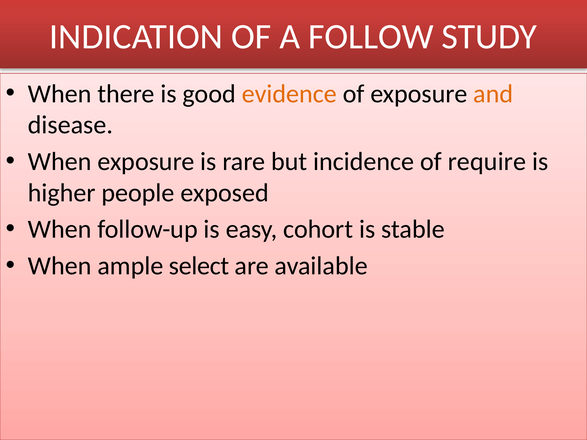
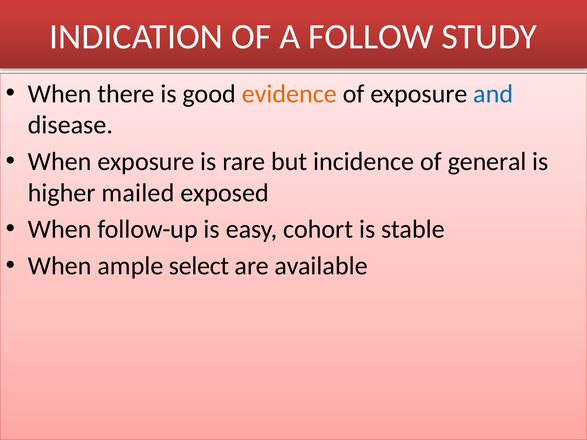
and colour: orange -> blue
require: require -> general
people: people -> mailed
